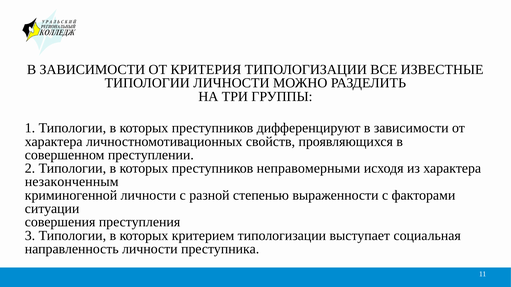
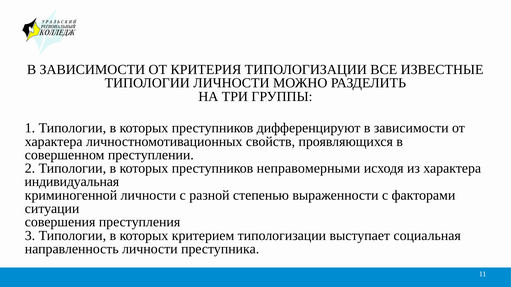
незаконченным: незаконченным -> индивидуальная
